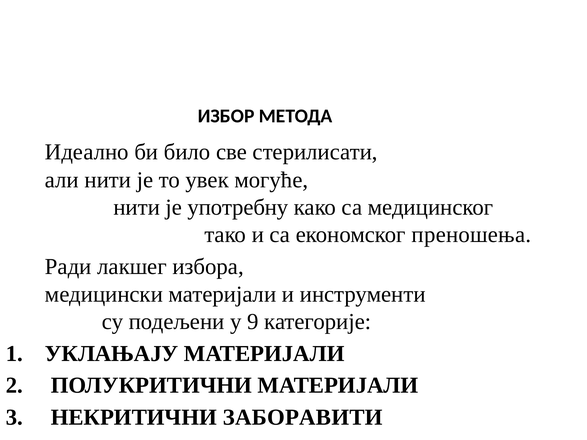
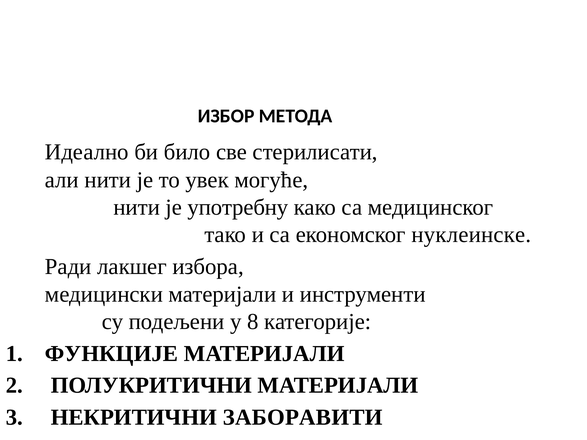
преношења: преношења -> нуклеинске
9: 9 -> 8
УКЛАЊАЈУ: УКЛАЊАЈУ -> ФУНКЦИЈЕ
